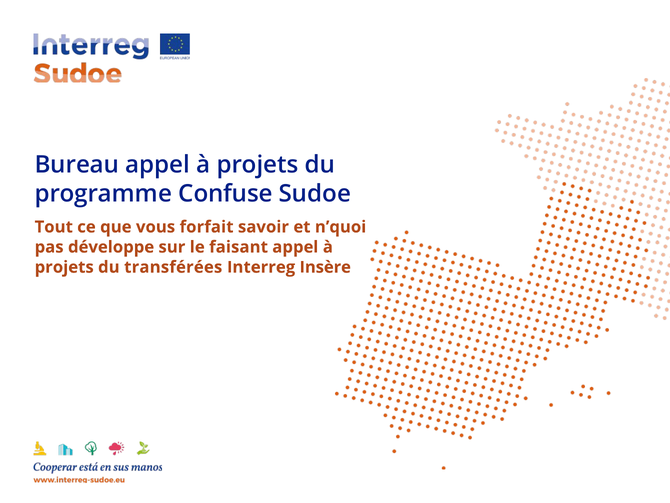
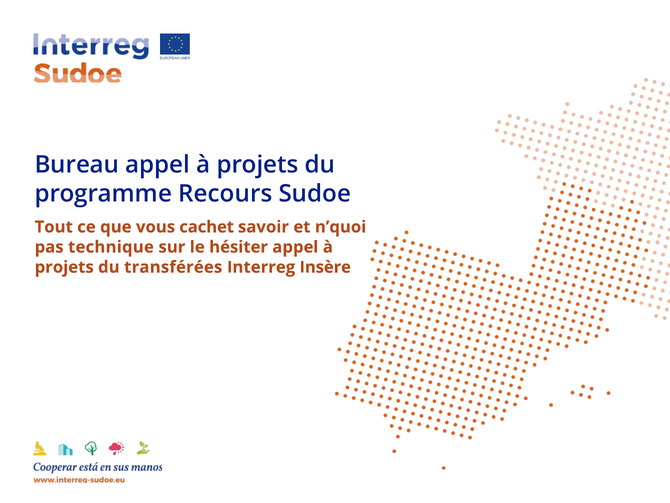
Confuse: Confuse -> Recours
forfait: forfait -> cachet
développe: développe -> technique
faisant: faisant -> hésiter
